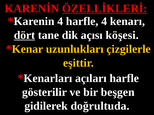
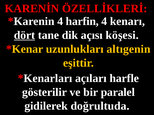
ÖZELLİKLERİ underline: present -> none
4 harfle: harfle -> harfin
çizgilerle: çizgilerle -> altıgenin
beşgen: beşgen -> paralel
